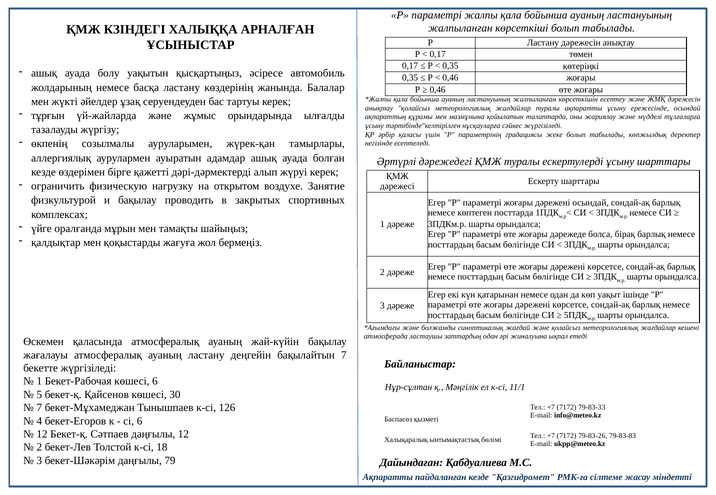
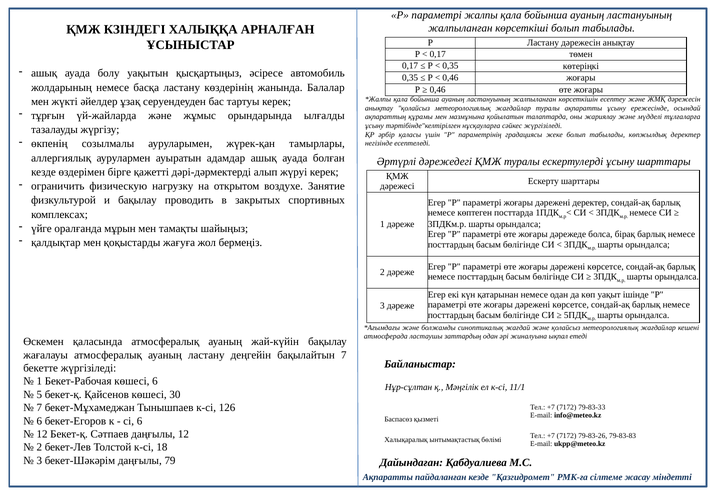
дәрежені осындай: осындай -> деректер
4 at (39, 421): 4 -> 6
